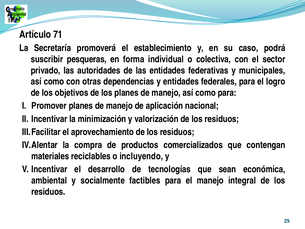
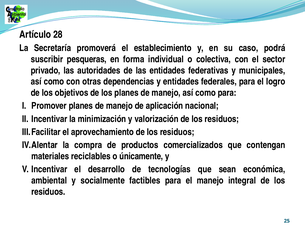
71: 71 -> 28
incluyendo: incluyendo -> únicamente
